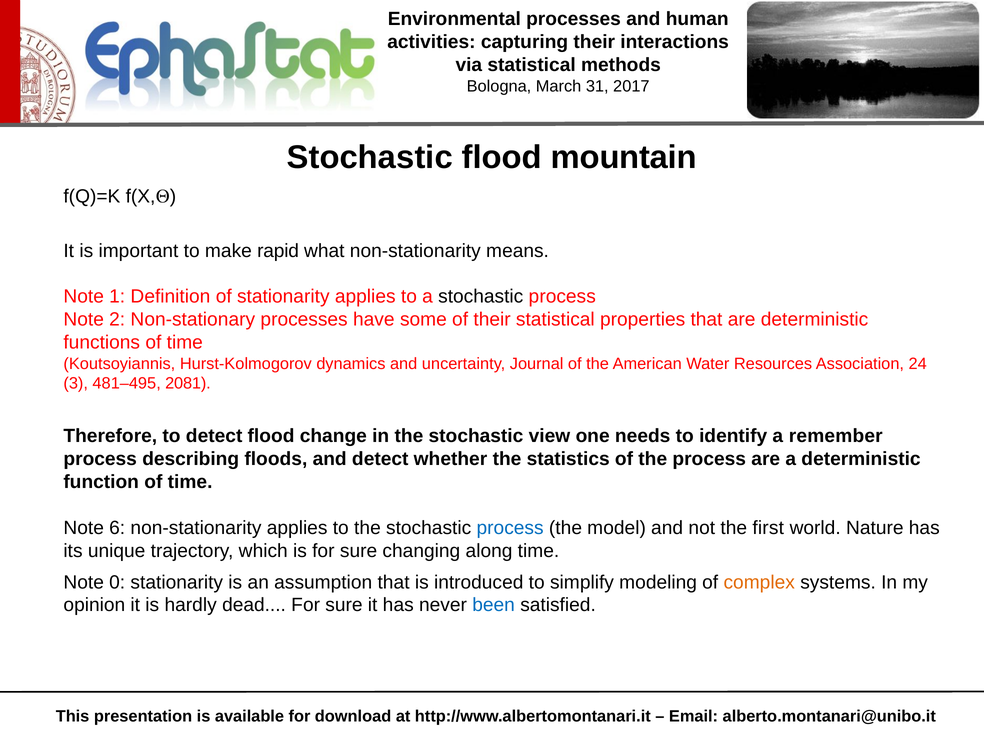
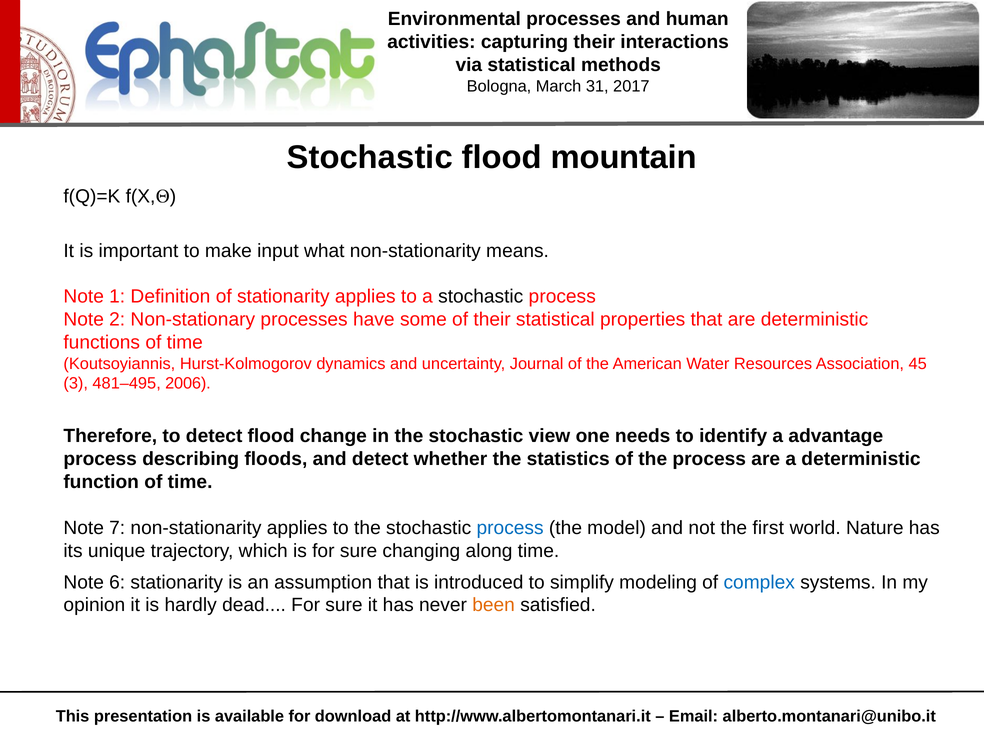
rapid: rapid -> input
24: 24 -> 45
2081: 2081 -> 2006
remember: remember -> advantage
6: 6 -> 7
0: 0 -> 6
complex colour: orange -> blue
been colour: blue -> orange
